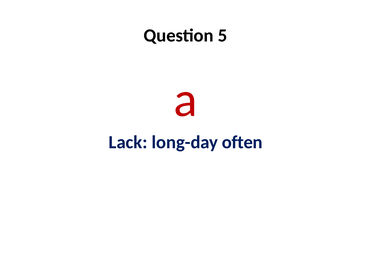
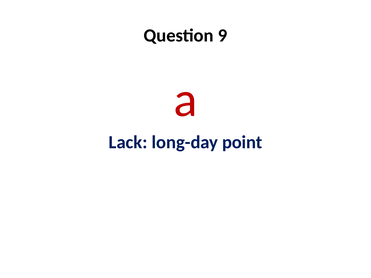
5: 5 -> 9
often: often -> point
